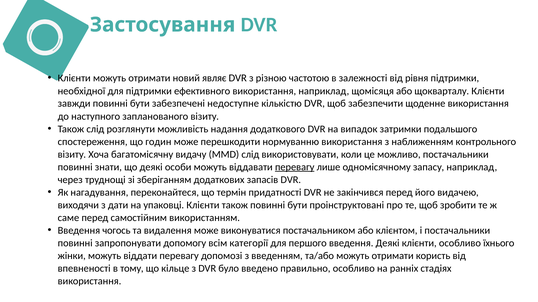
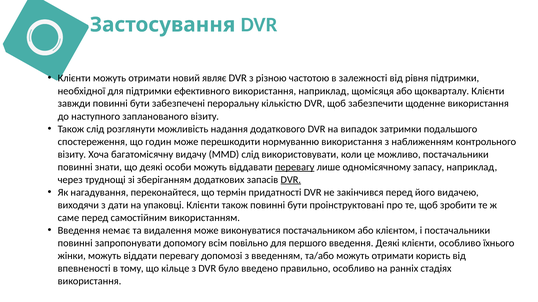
недоступне: недоступне -> пероральну
DVR at (291, 180) underline: none -> present
чогось: чогось -> немає
категорії: категорії -> повільно
